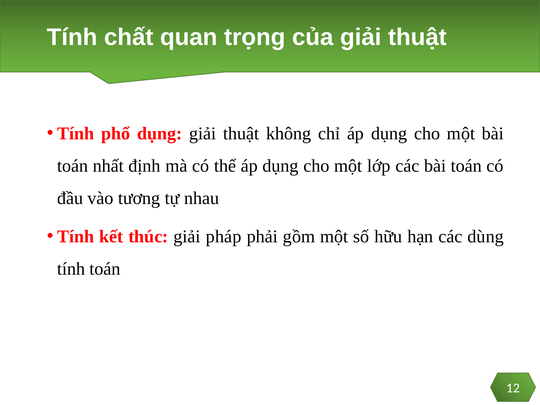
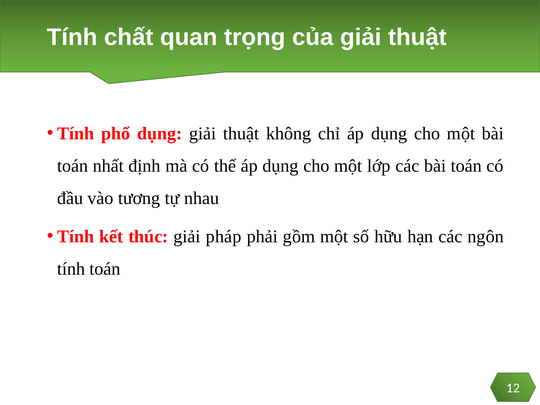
dùng: dùng -> ngôn
